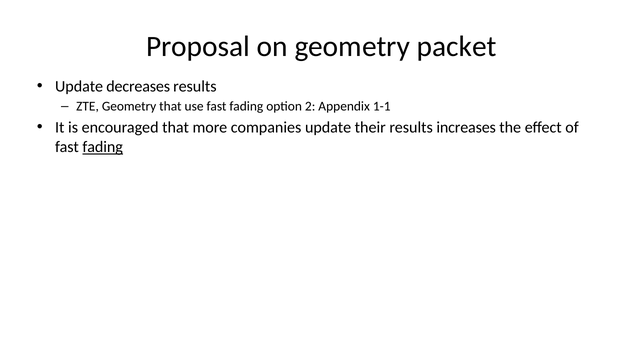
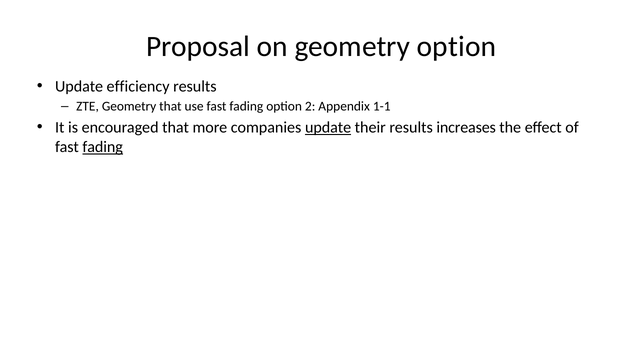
geometry packet: packet -> option
decreases: decreases -> efficiency
update at (328, 127) underline: none -> present
